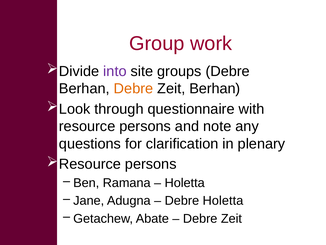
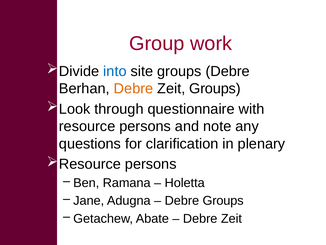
into colour: purple -> blue
Zeit Berhan: Berhan -> Groups
Debre Holetta: Holetta -> Groups
